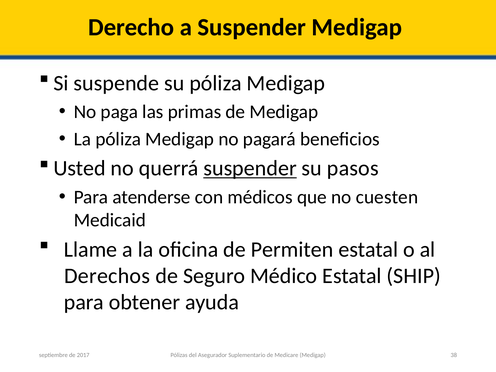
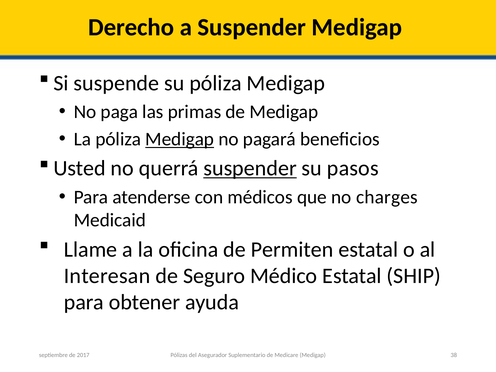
Medigap at (180, 139) underline: none -> present
cuesten: cuesten -> charges
Derechos: Derechos -> Interesan
